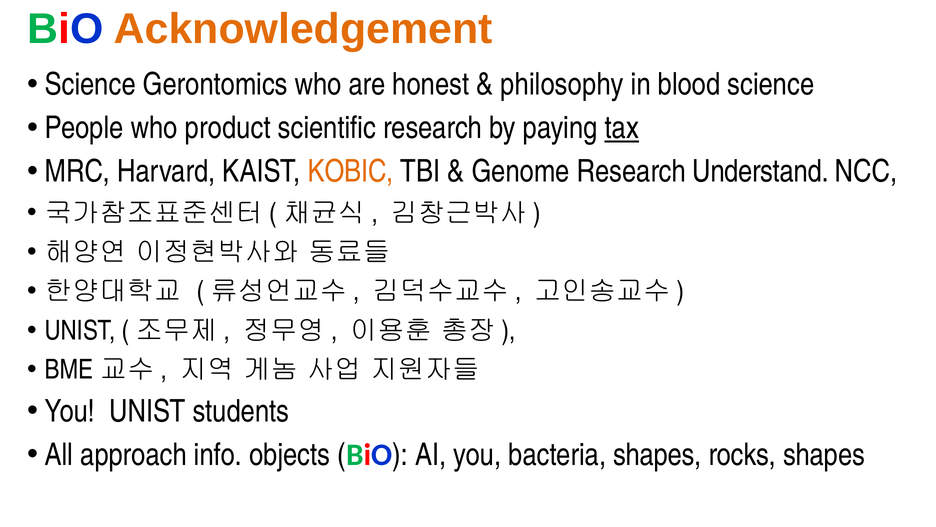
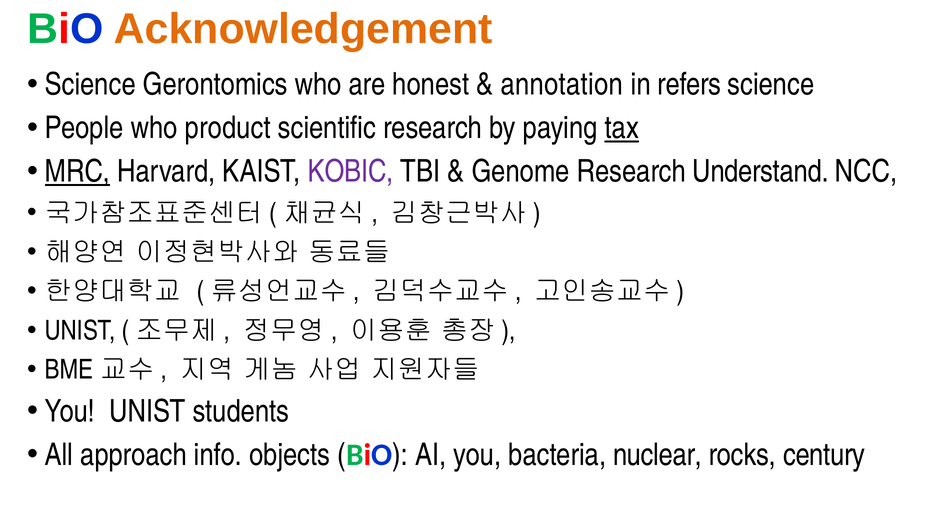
philosophy: philosophy -> annotation
blood: blood -> refers
MRC underline: none -> present
KOBIC colour: orange -> purple
bacteria shapes: shapes -> nuclear
rocks shapes: shapes -> century
